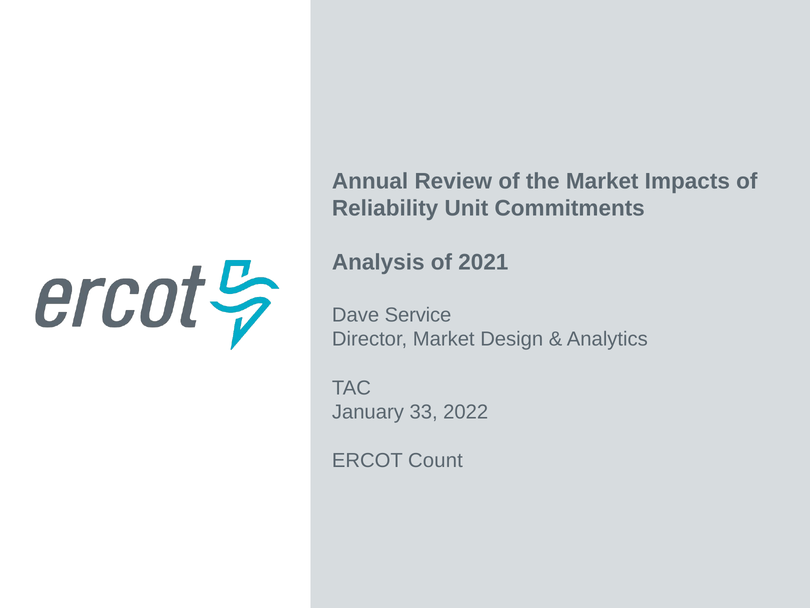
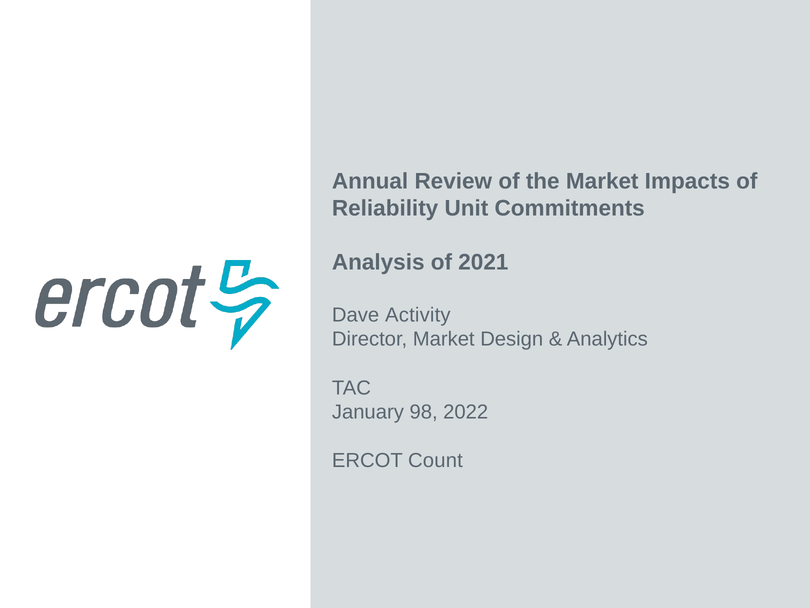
Service: Service -> Activity
33: 33 -> 98
